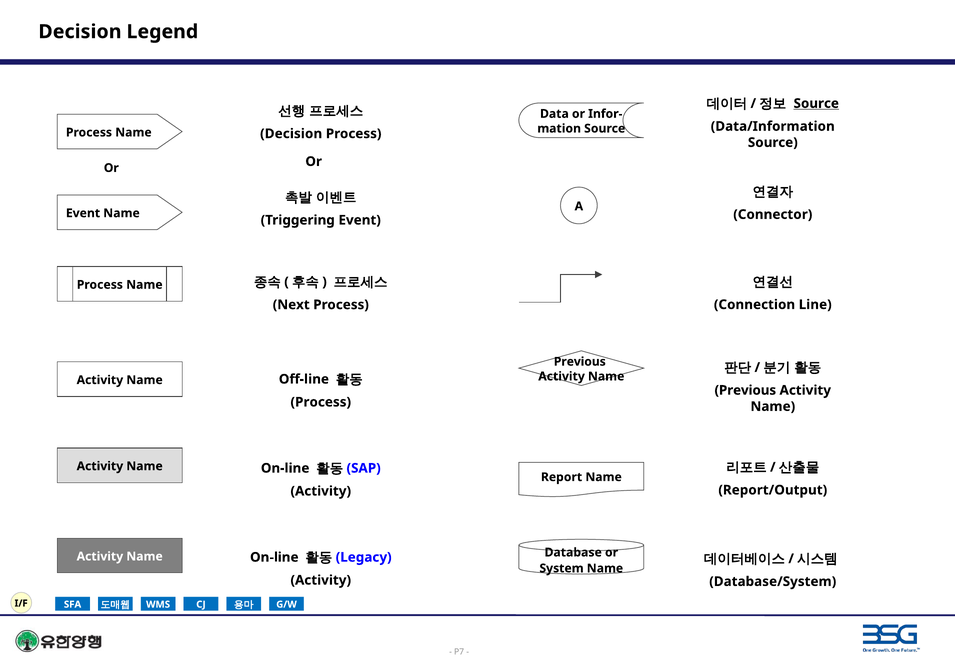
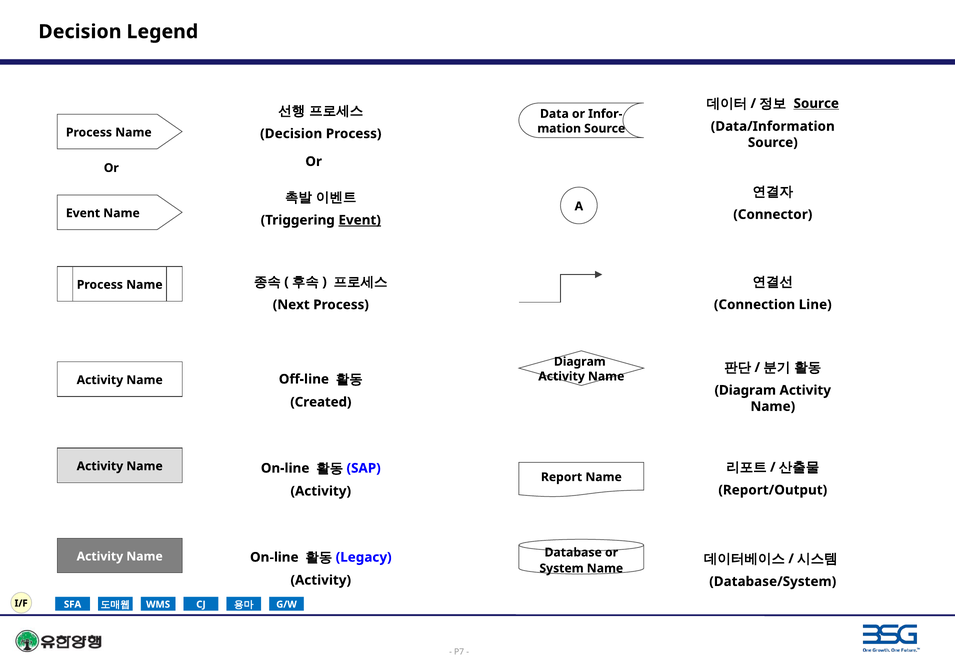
Event at (360, 220) underline: none -> present
Previous at (580, 362): Previous -> Diagram
Previous at (745, 390): Previous -> Diagram
Process at (321, 402): Process -> Created
